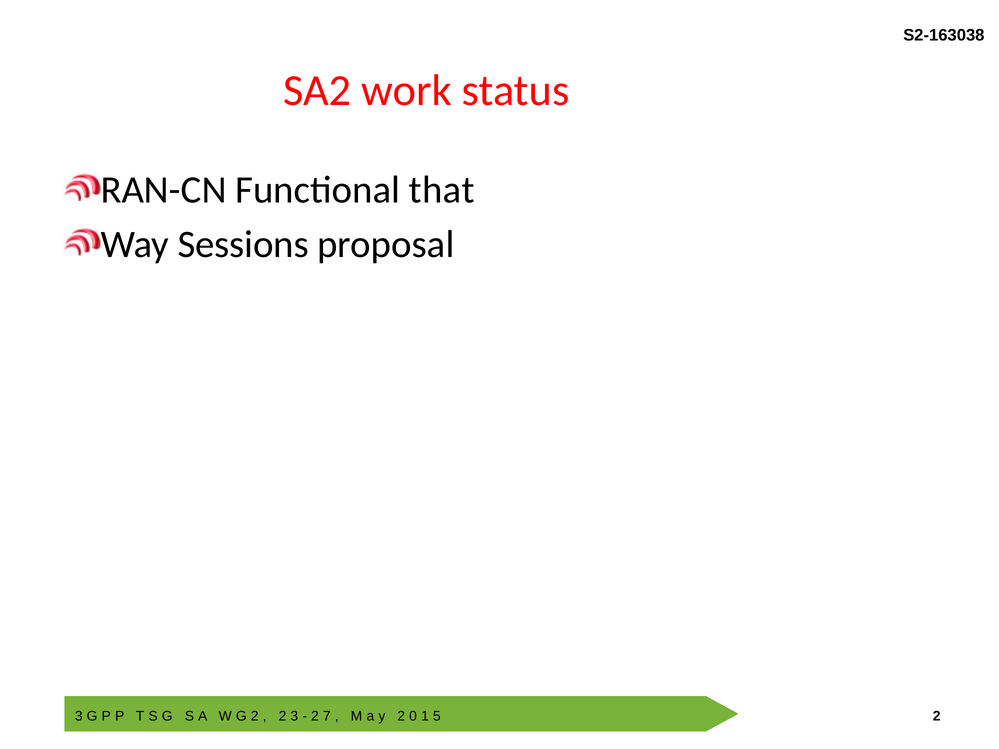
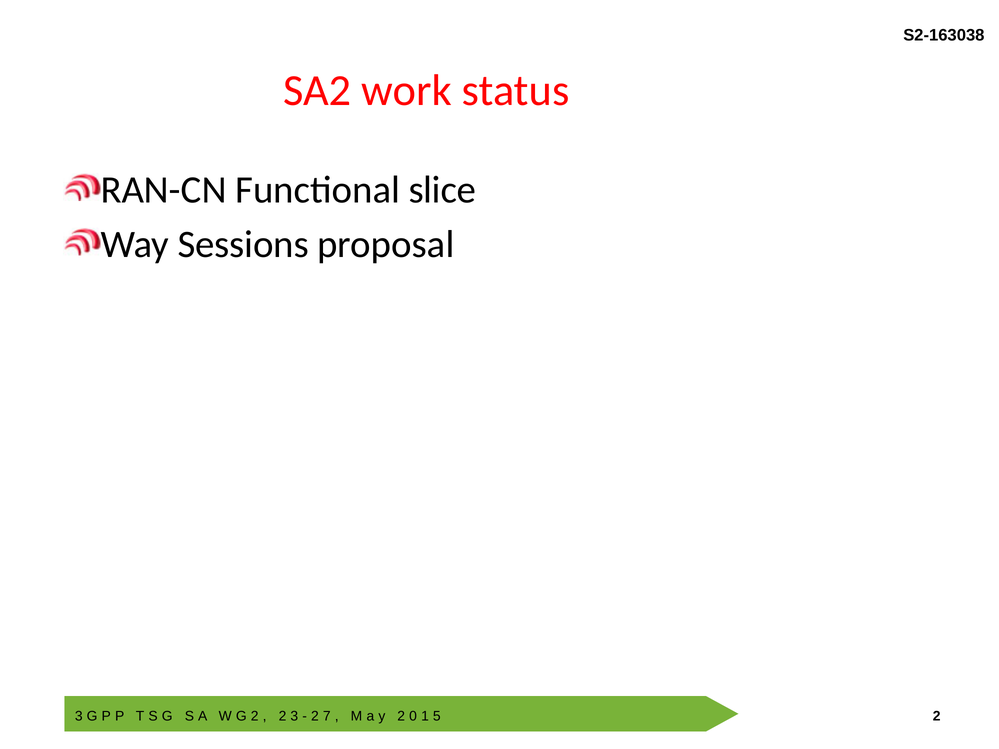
that: that -> slice
